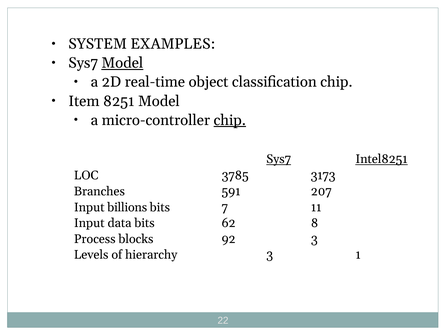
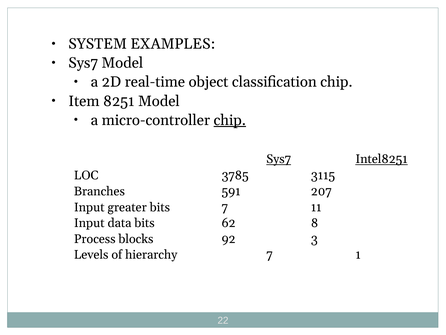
Model at (122, 63) underline: present -> none
3173: 3173 -> 3115
billions: billions -> greater
hierarchy 3: 3 -> 7
